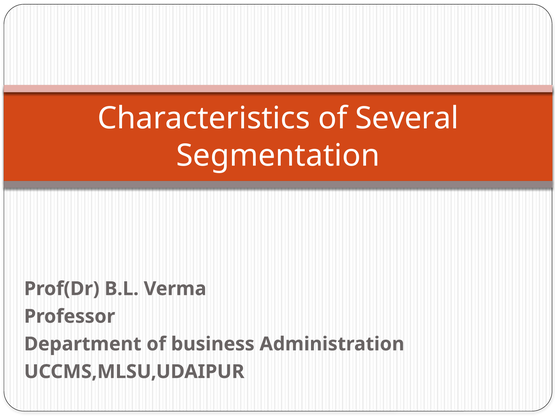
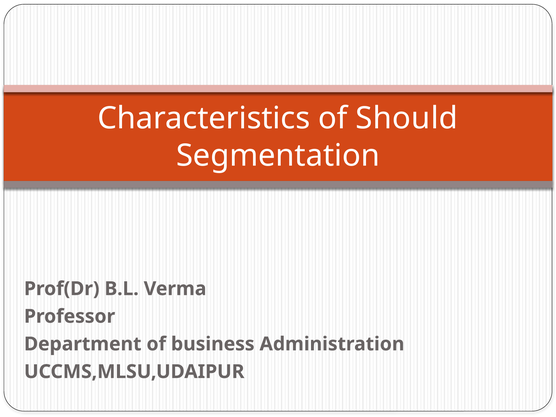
Several: Several -> Should
